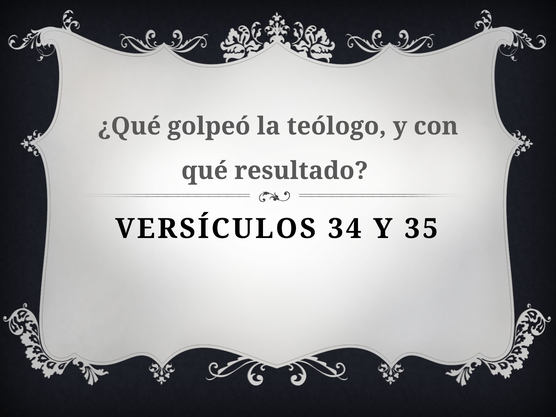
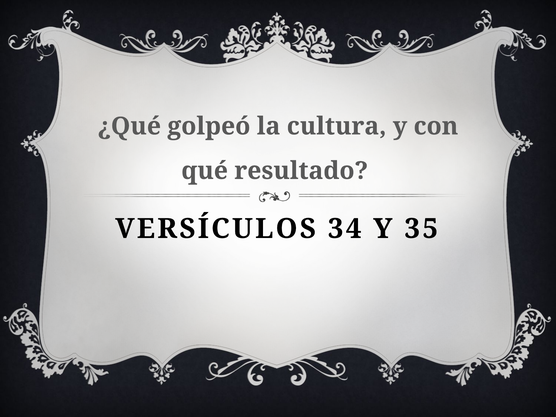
teólogo: teólogo -> cultura
